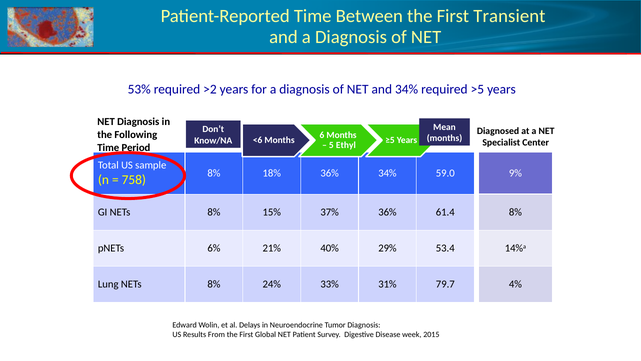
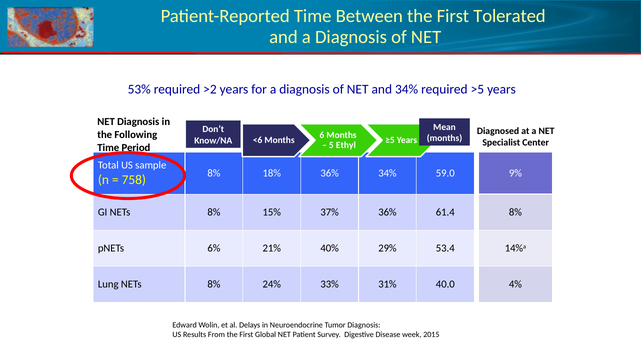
Transient: Transient -> Tolerated
79.7: 79.7 -> 40.0
